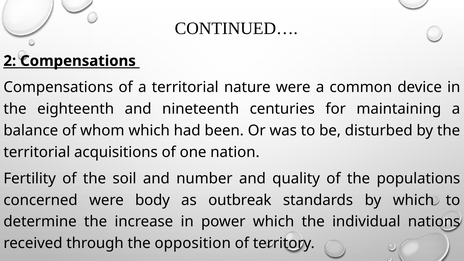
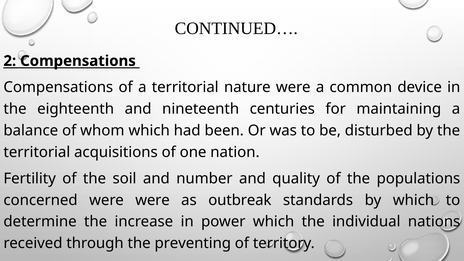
were body: body -> were
opposition: opposition -> preventing
